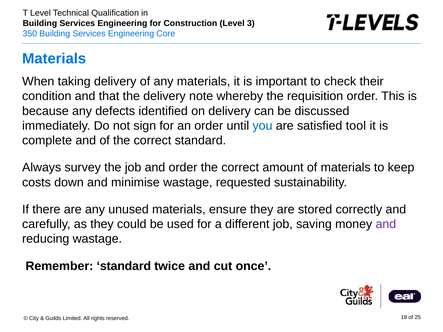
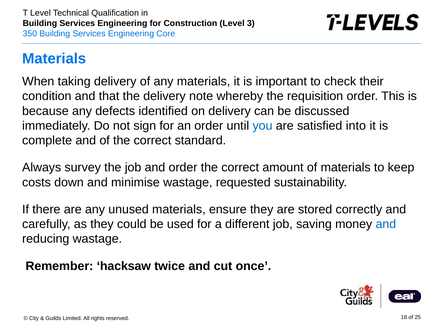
tool: tool -> into
and at (386, 224) colour: purple -> blue
Remember standard: standard -> hacksaw
